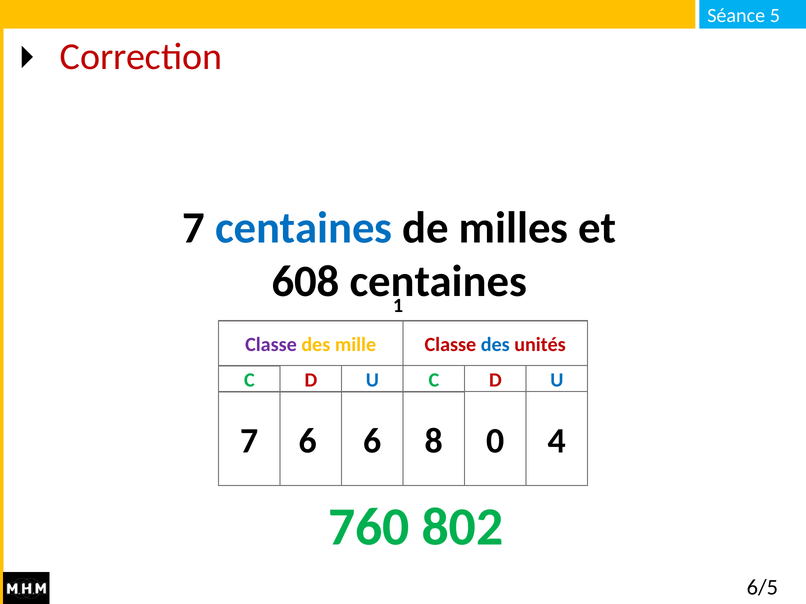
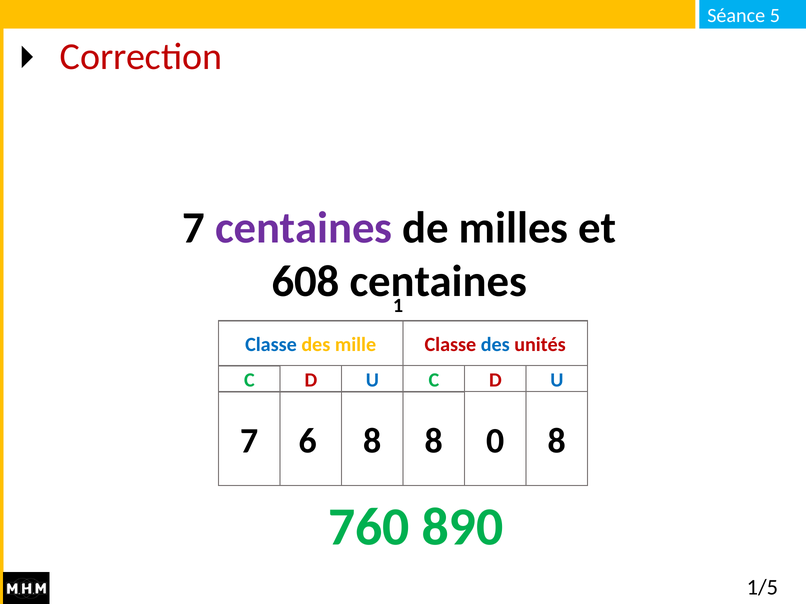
centaines at (304, 228) colour: blue -> purple
Classe at (271, 345) colour: purple -> blue
6 6: 6 -> 8
0 4: 4 -> 8
802: 802 -> 890
6/5: 6/5 -> 1/5
